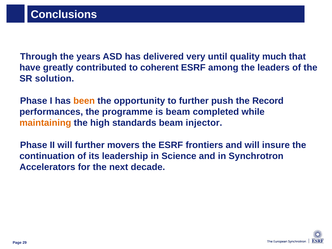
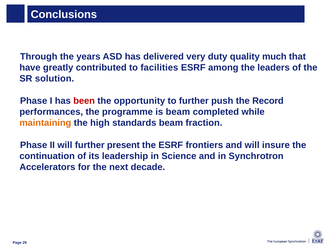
until: until -> duty
coherent: coherent -> facilities
been colour: orange -> red
injector: injector -> fraction
movers: movers -> present
